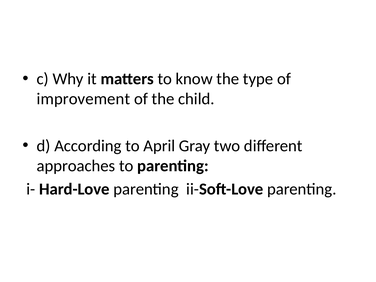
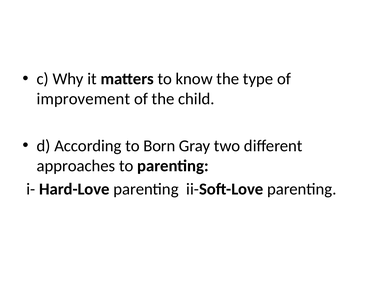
April: April -> Born
